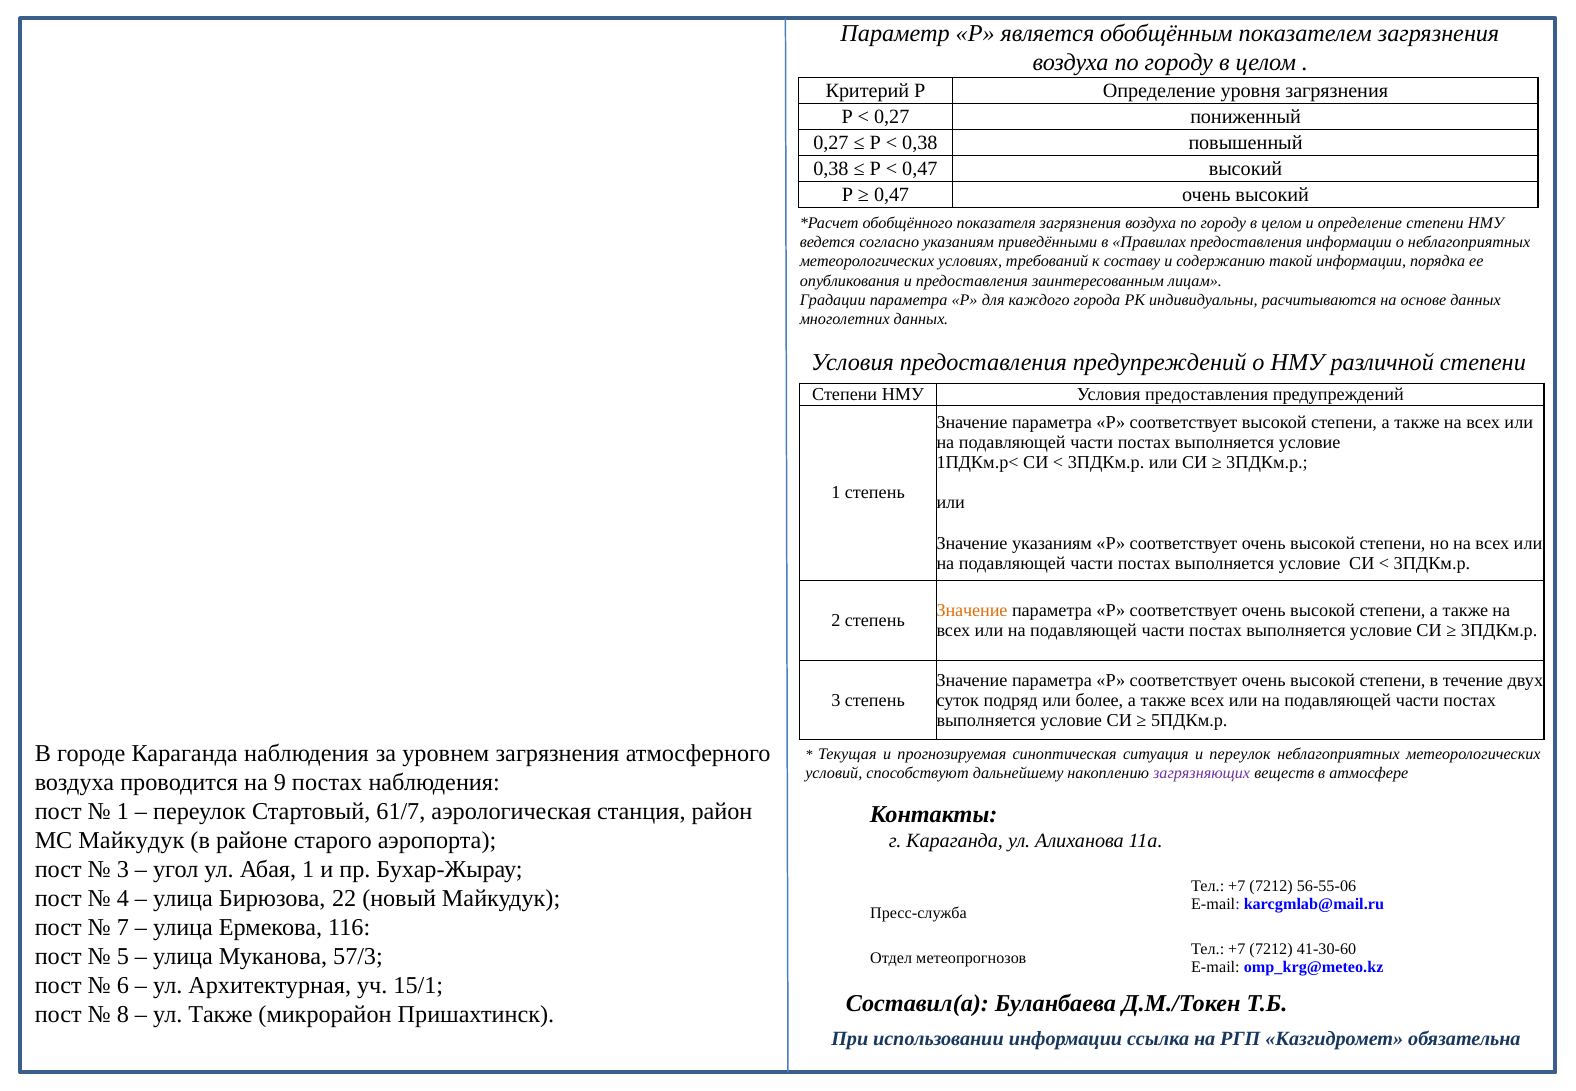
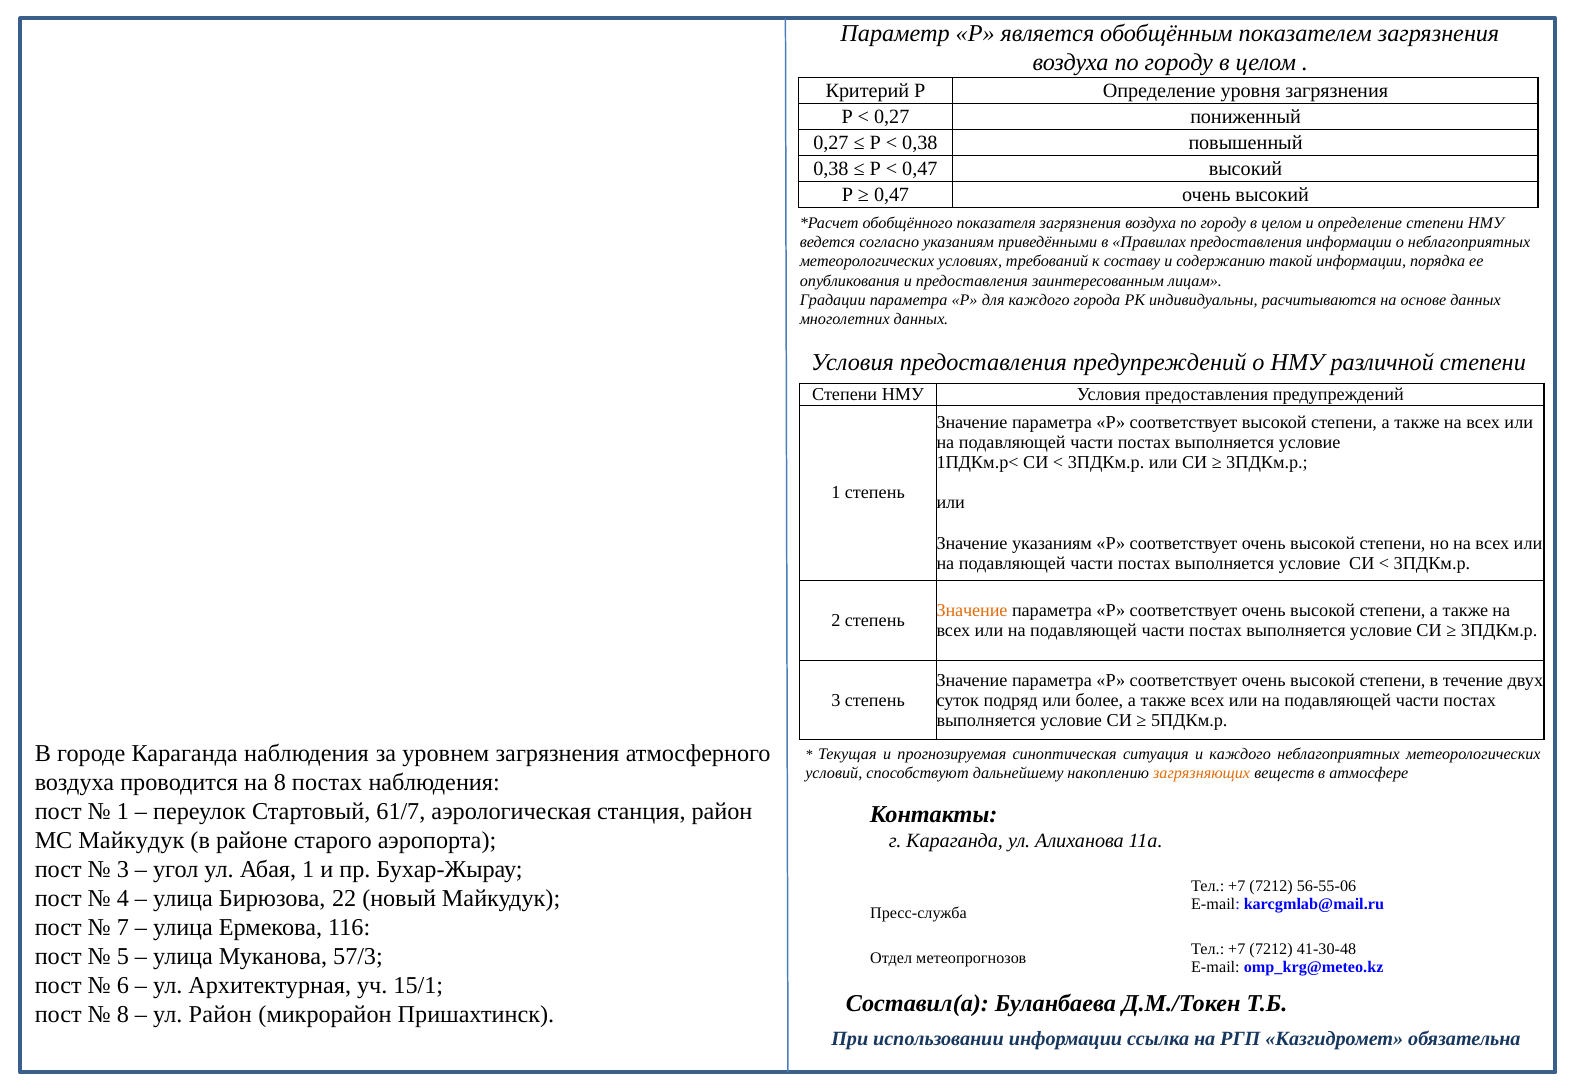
и переулок: переулок -> каждого
загрязняющих colour: purple -> orange
на 9: 9 -> 8
41-30-60: 41-30-60 -> 41-30-48
ул Также: Также -> Район
